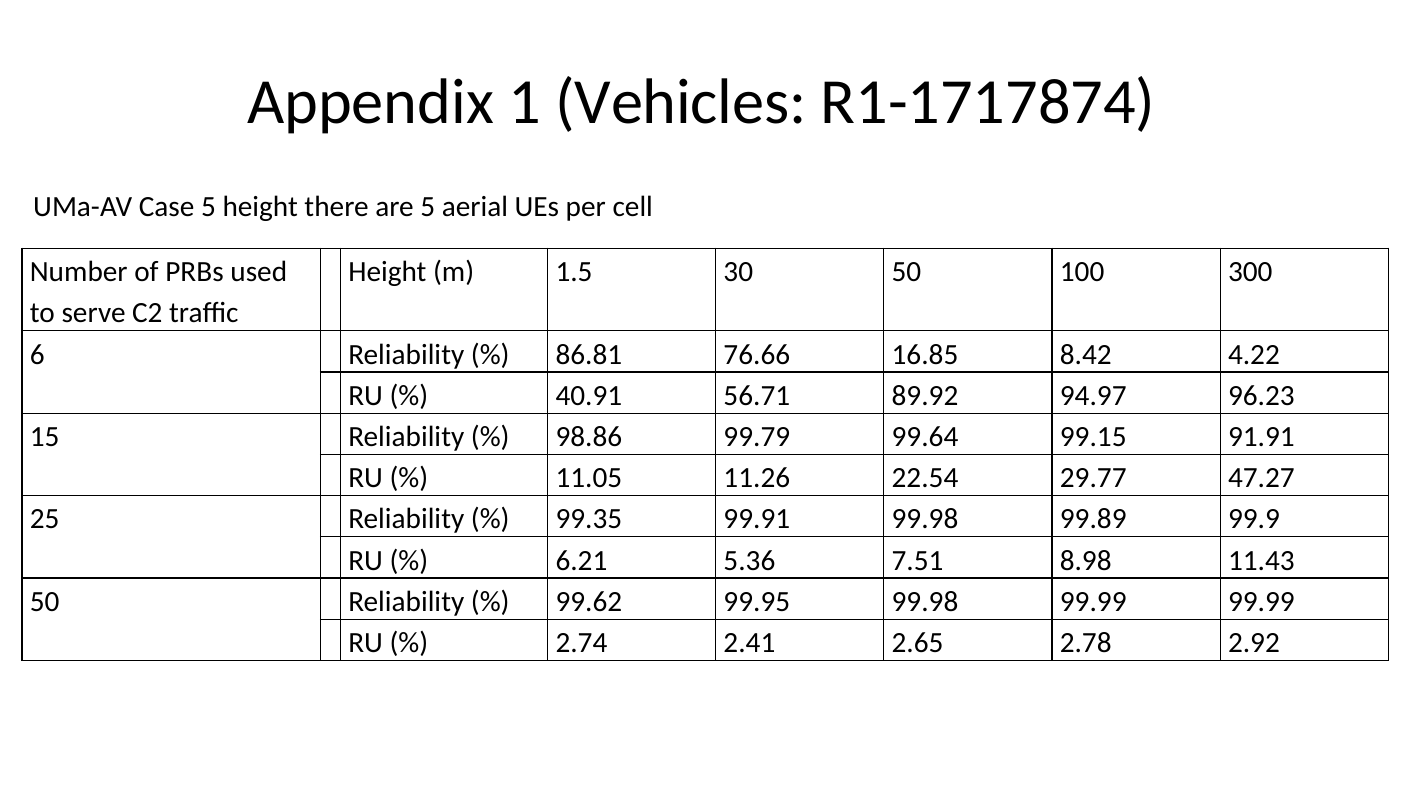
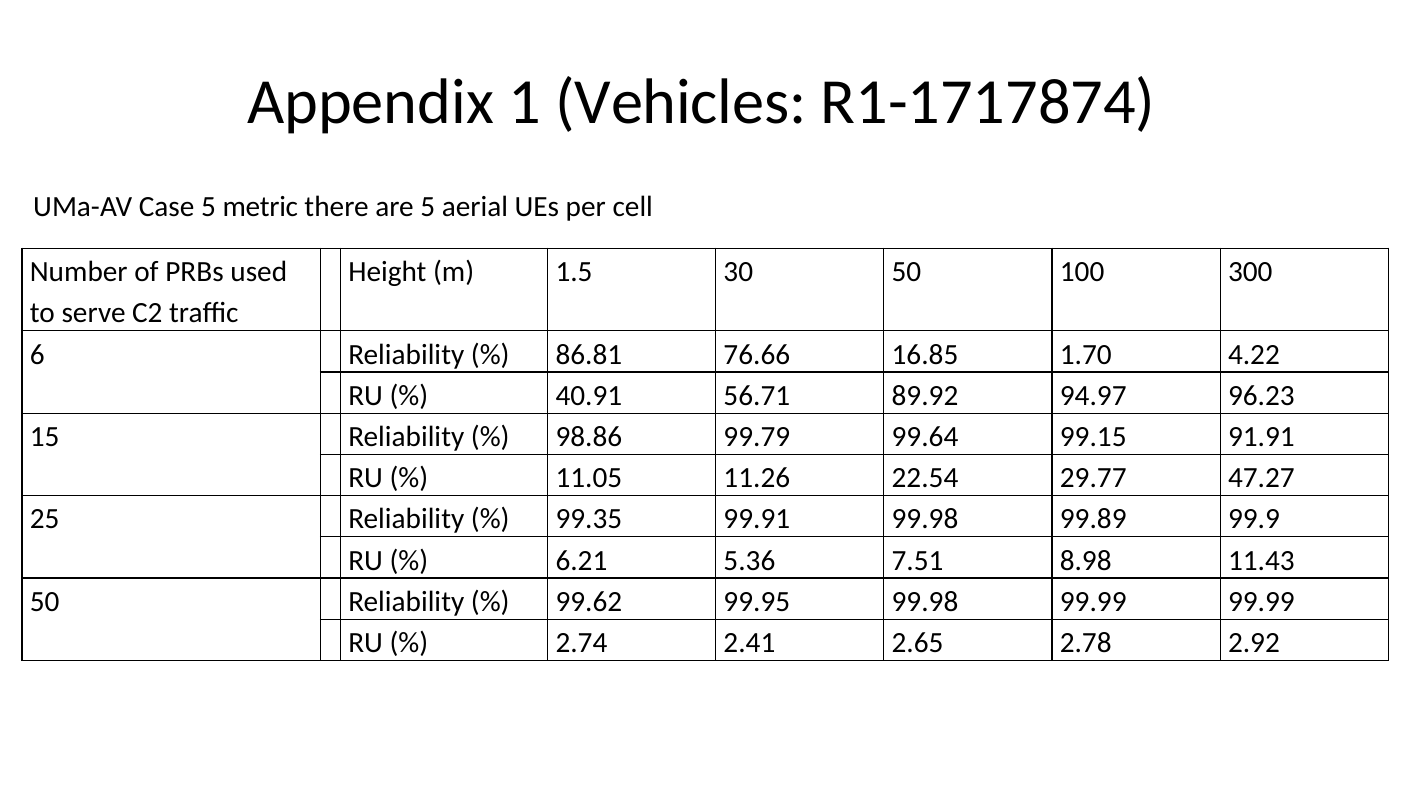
5 height: height -> metric
8.42: 8.42 -> 1.70
